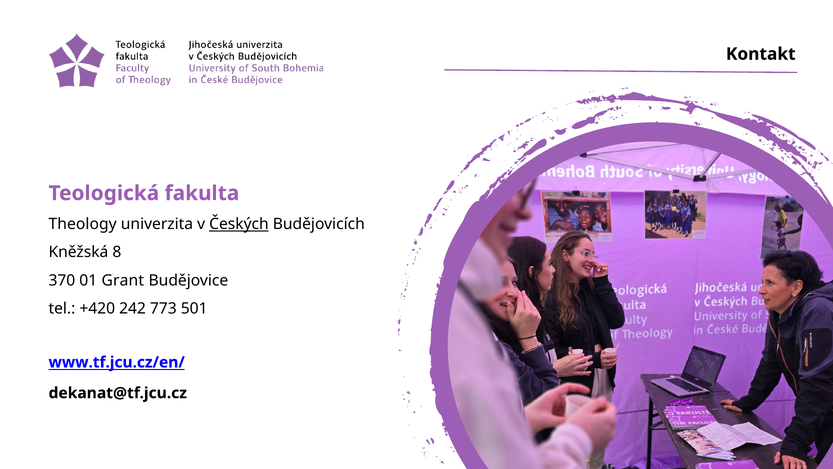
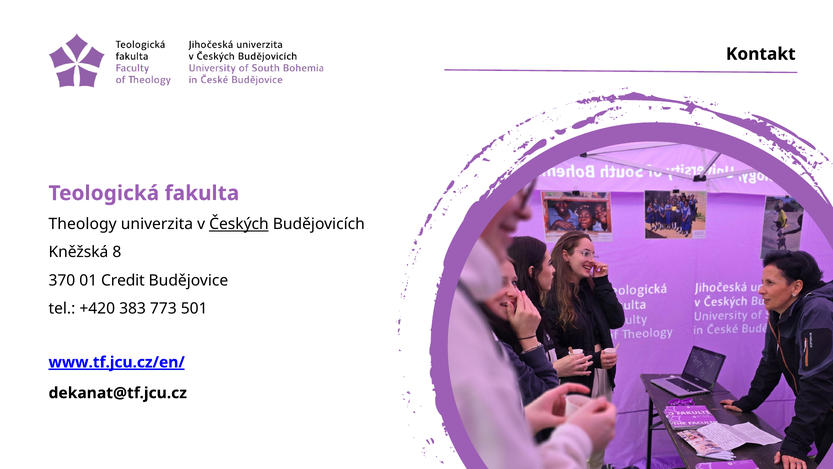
Grant: Grant -> Credit
242: 242 -> 383
www.tf.jcu.cz/en/ underline: none -> present
